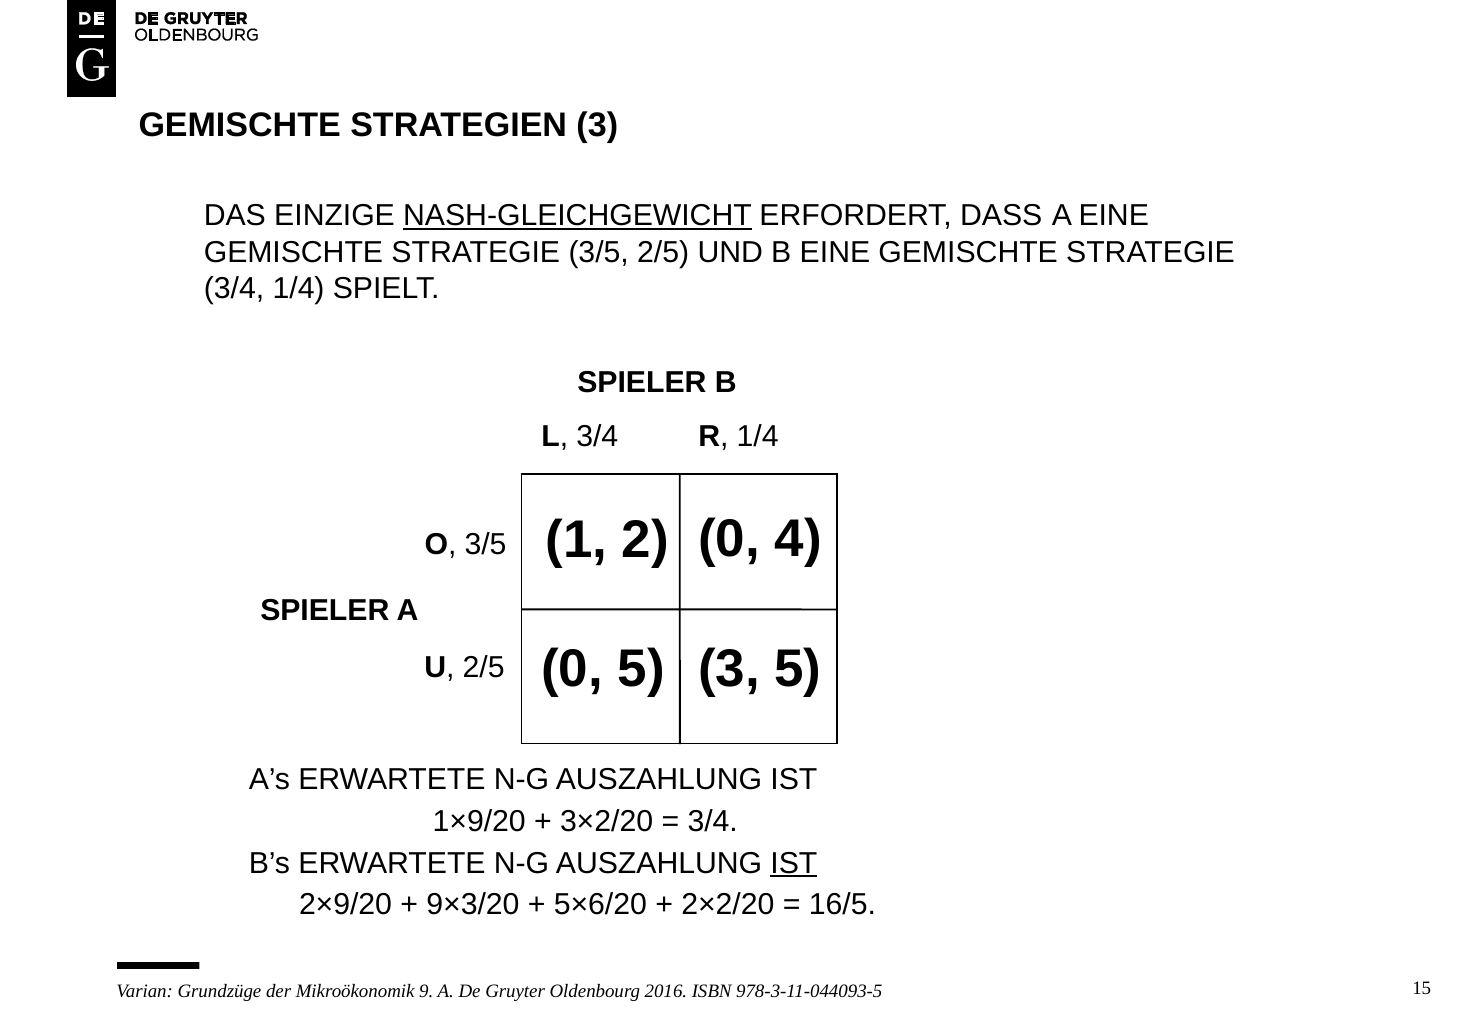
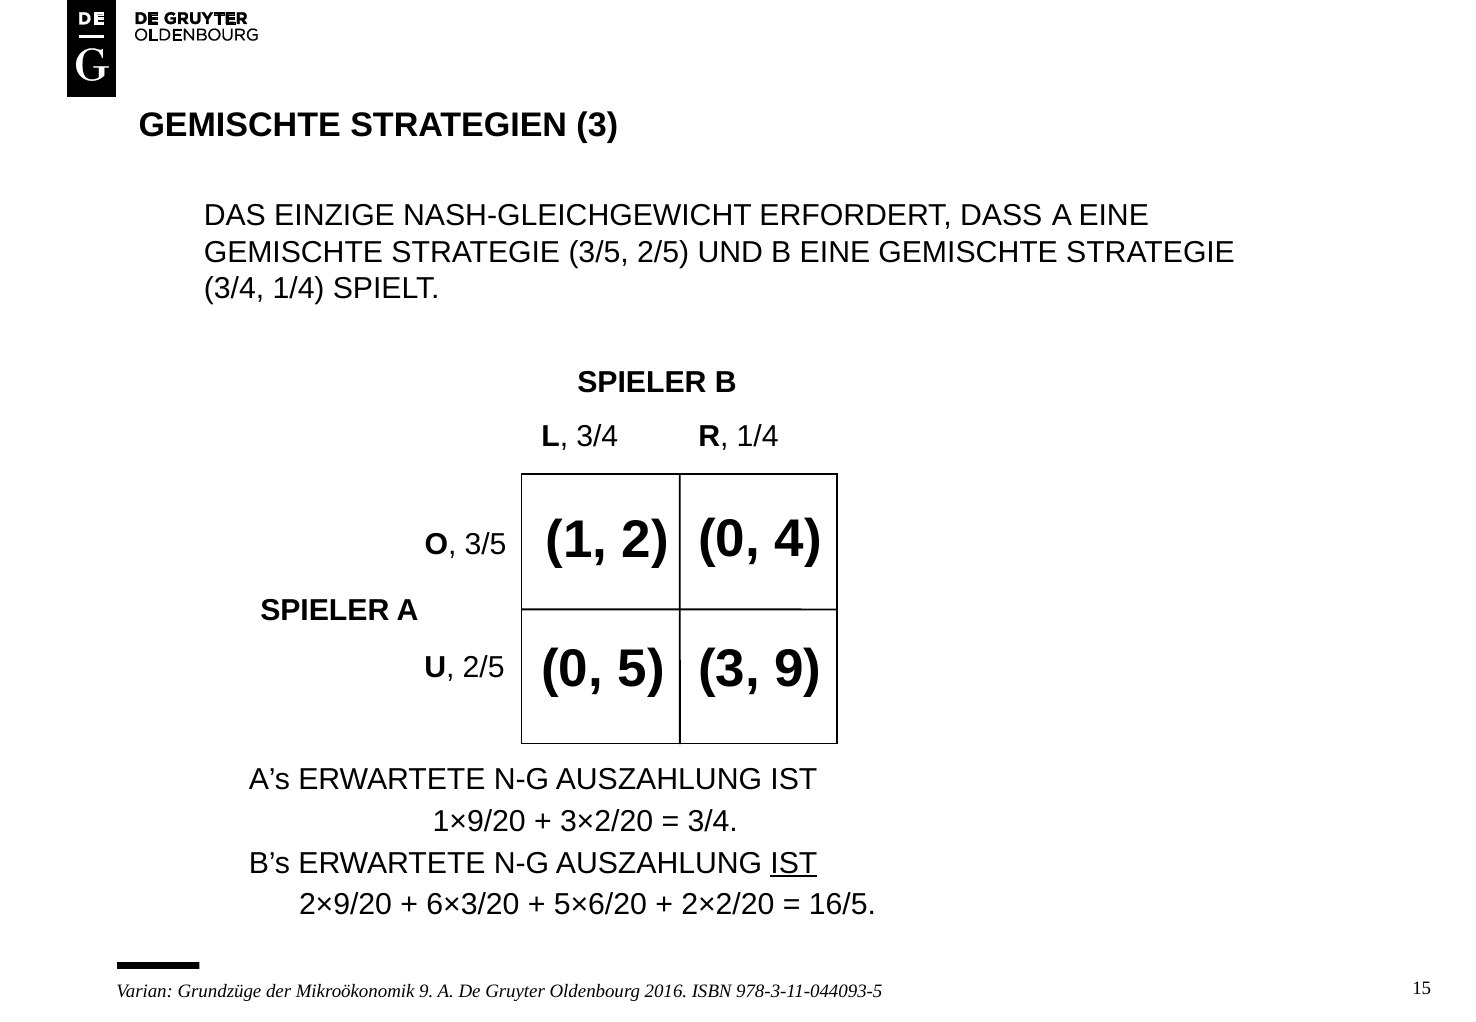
NASH-GLEICHGEWICHT underline: present -> none
3 5: 5 -> 9
9×3/20: 9×3/20 -> 6×3/20
